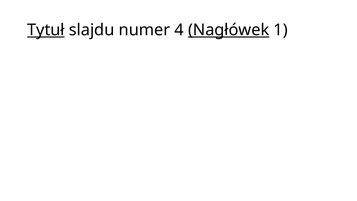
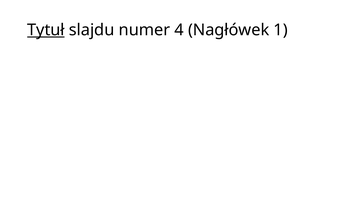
Nagłówek underline: present -> none
